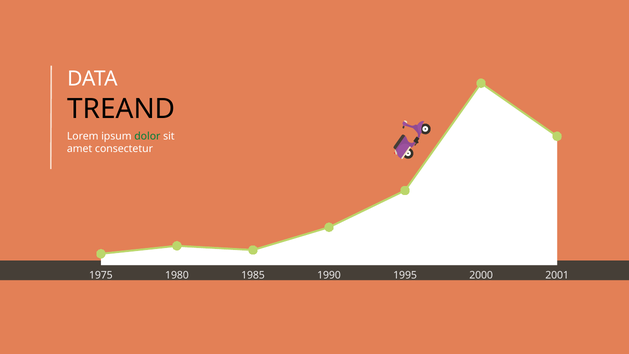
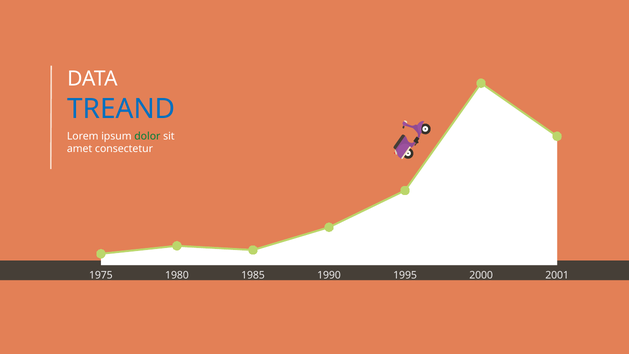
TREAND colour: black -> blue
